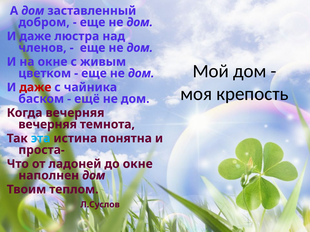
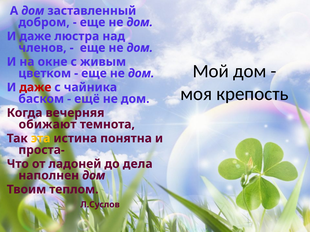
вечерняя at (48, 125): вечерняя -> обижают
эта colour: light blue -> yellow
до окне: окне -> дела
